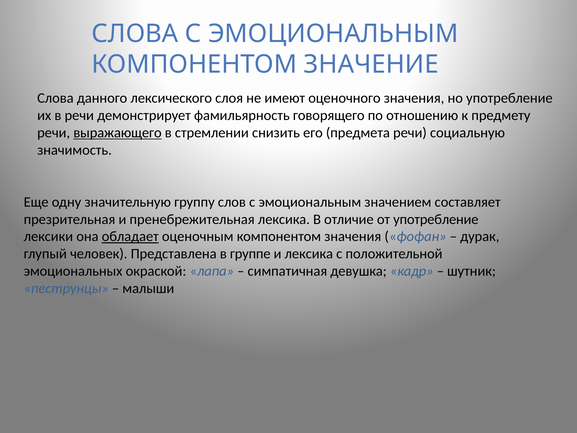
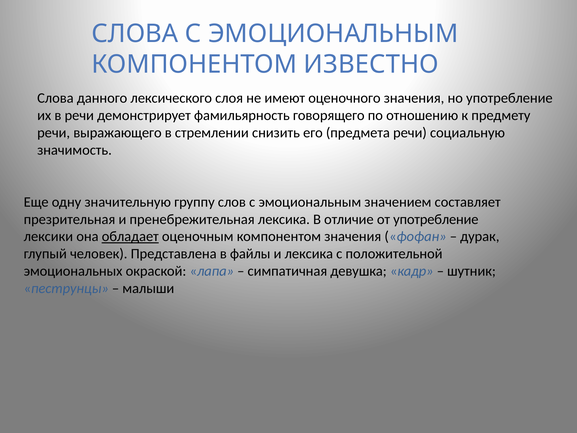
ЗНАЧЕНИЕ: ЗНАЧЕНИЕ -> ИЗВЕСТНО
выражающего underline: present -> none
группе: группе -> файлы
